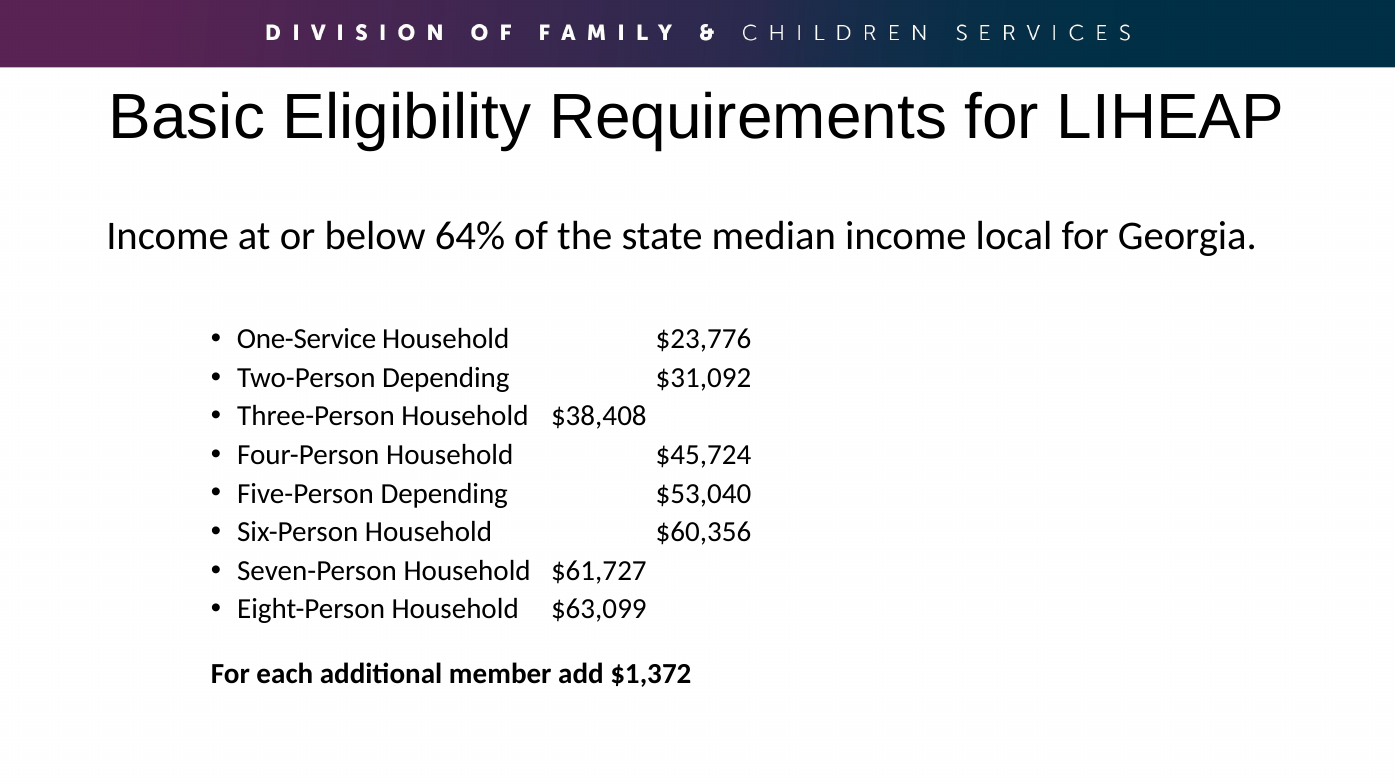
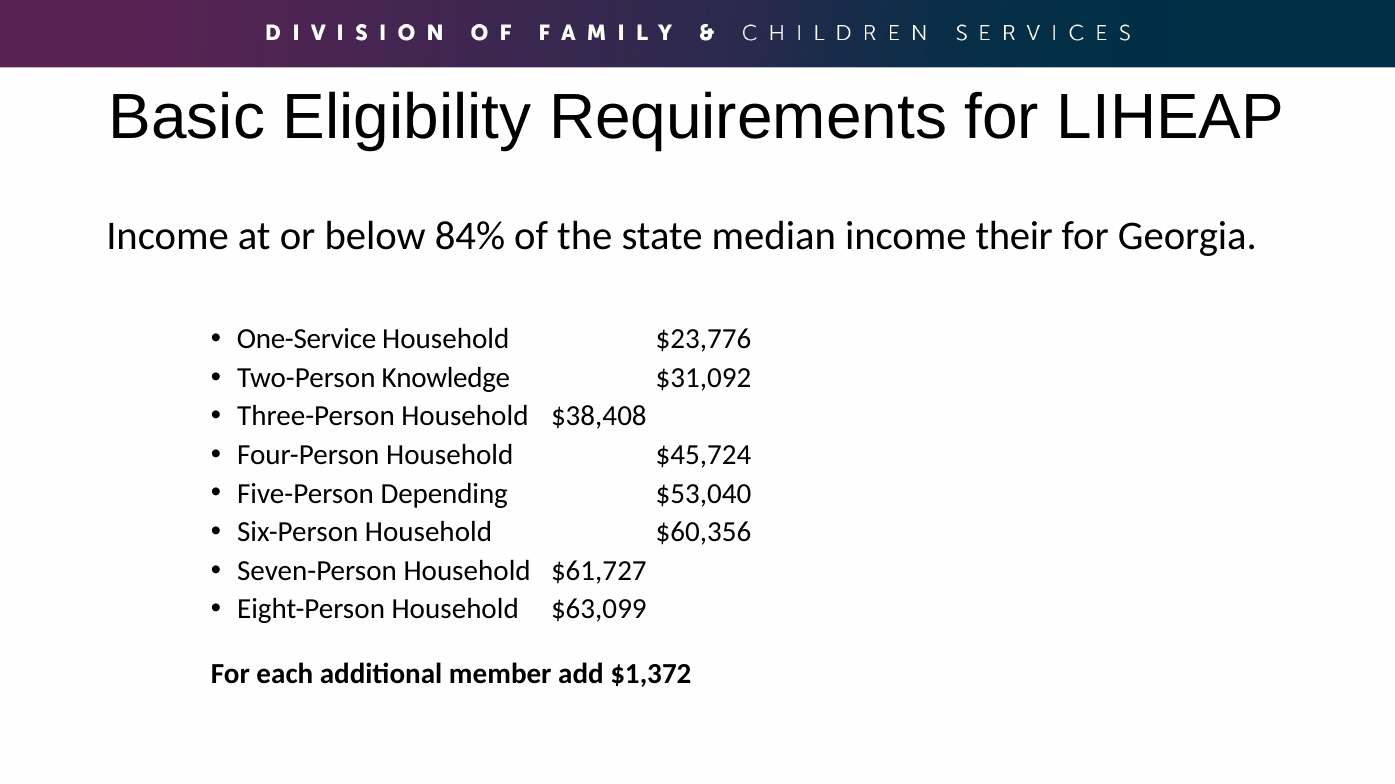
64%: 64% -> 84%
local: local -> their
Two-Person Depending: Depending -> Knowledge
